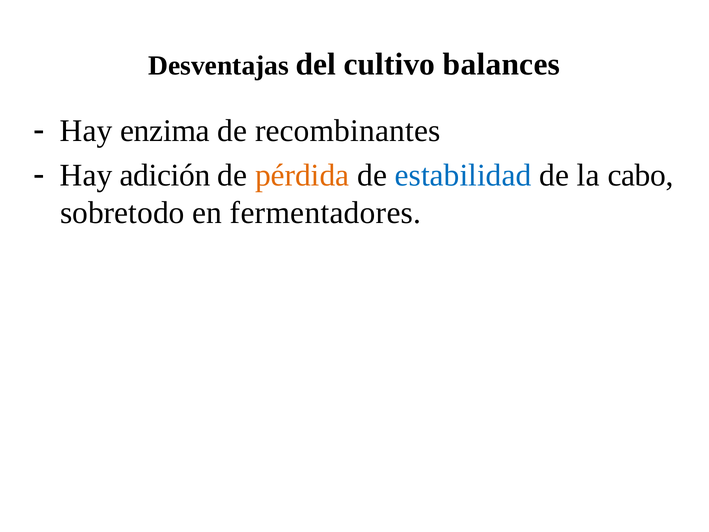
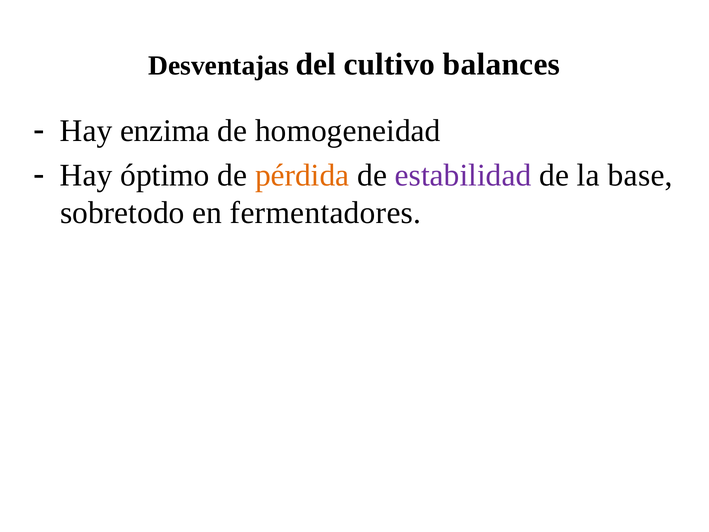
recombinantes: recombinantes -> homogeneidad
adición: adición -> óptimo
estabilidad colour: blue -> purple
cabo: cabo -> base
